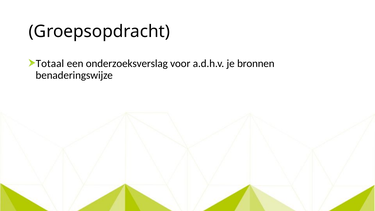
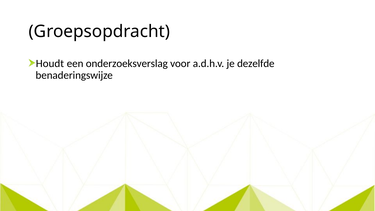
Totaal: Totaal -> Houdt
bronnen: bronnen -> dezelfde
